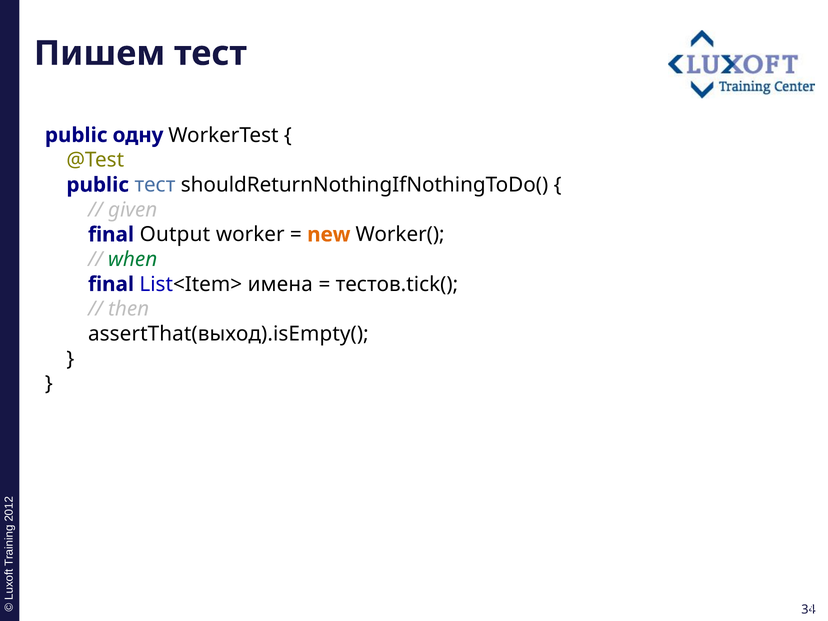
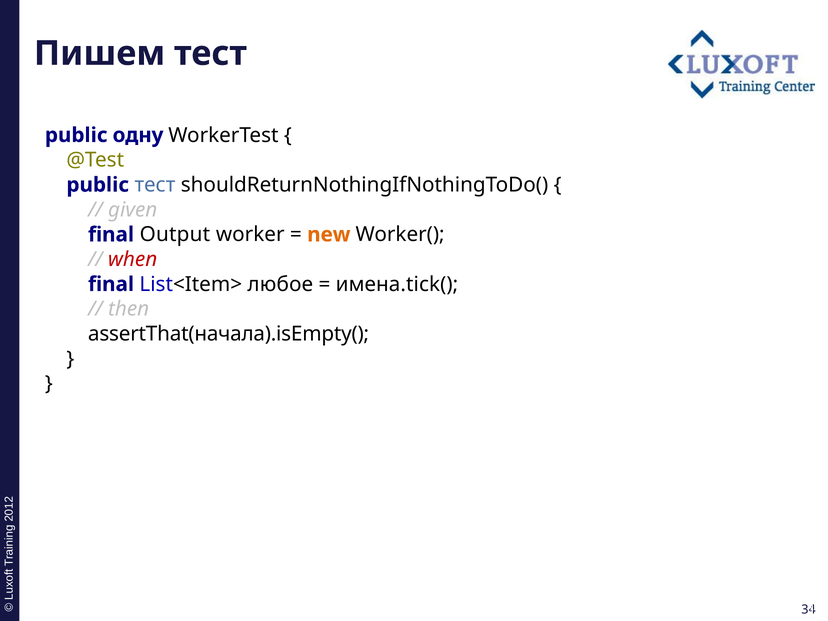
when colour: green -> red
имена: имена -> любое
тестов.tick(: тестов.tick( -> имена.tick(
assertThat(выход).isEmpty(: assertThat(выход).isEmpty( -> assertThat(начала).isEmpty(
